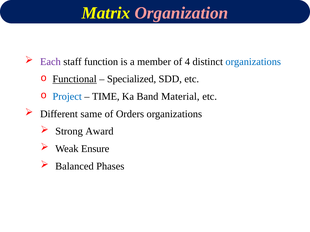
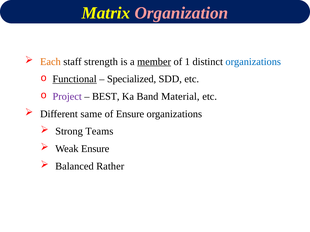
Each colour: purple -> orange
function: function -> strength
member underline: none -> present
4: 4 -> 1
Project colour: blue -> purple
TIME: TIME -> BEST
of Orders: Orders -> Ensure
Award: Award -> Teams
Phases: Phases -> Rather
